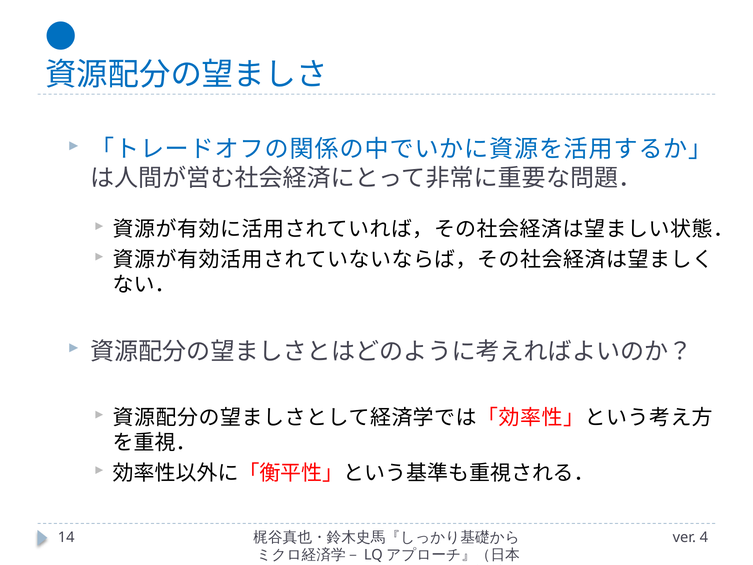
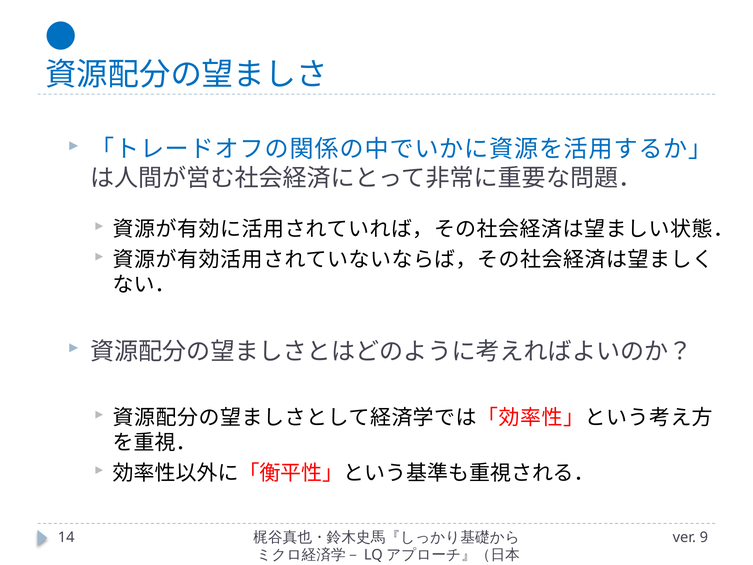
4: 4 -> 9
